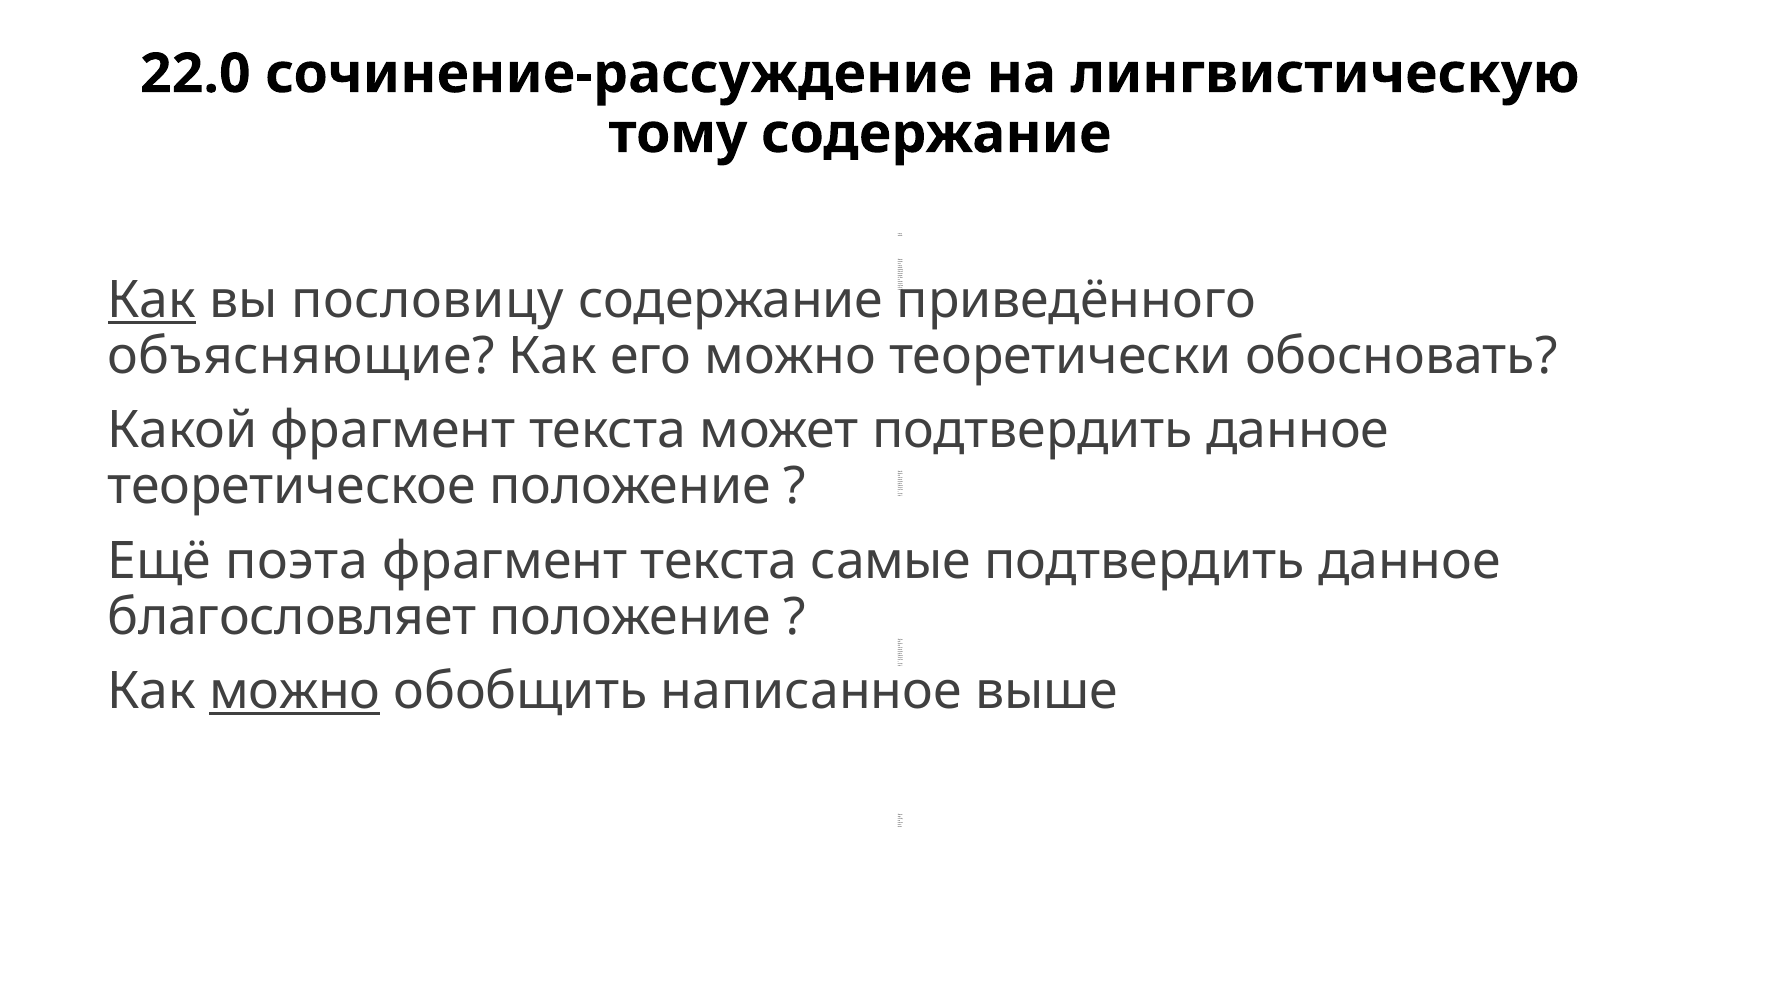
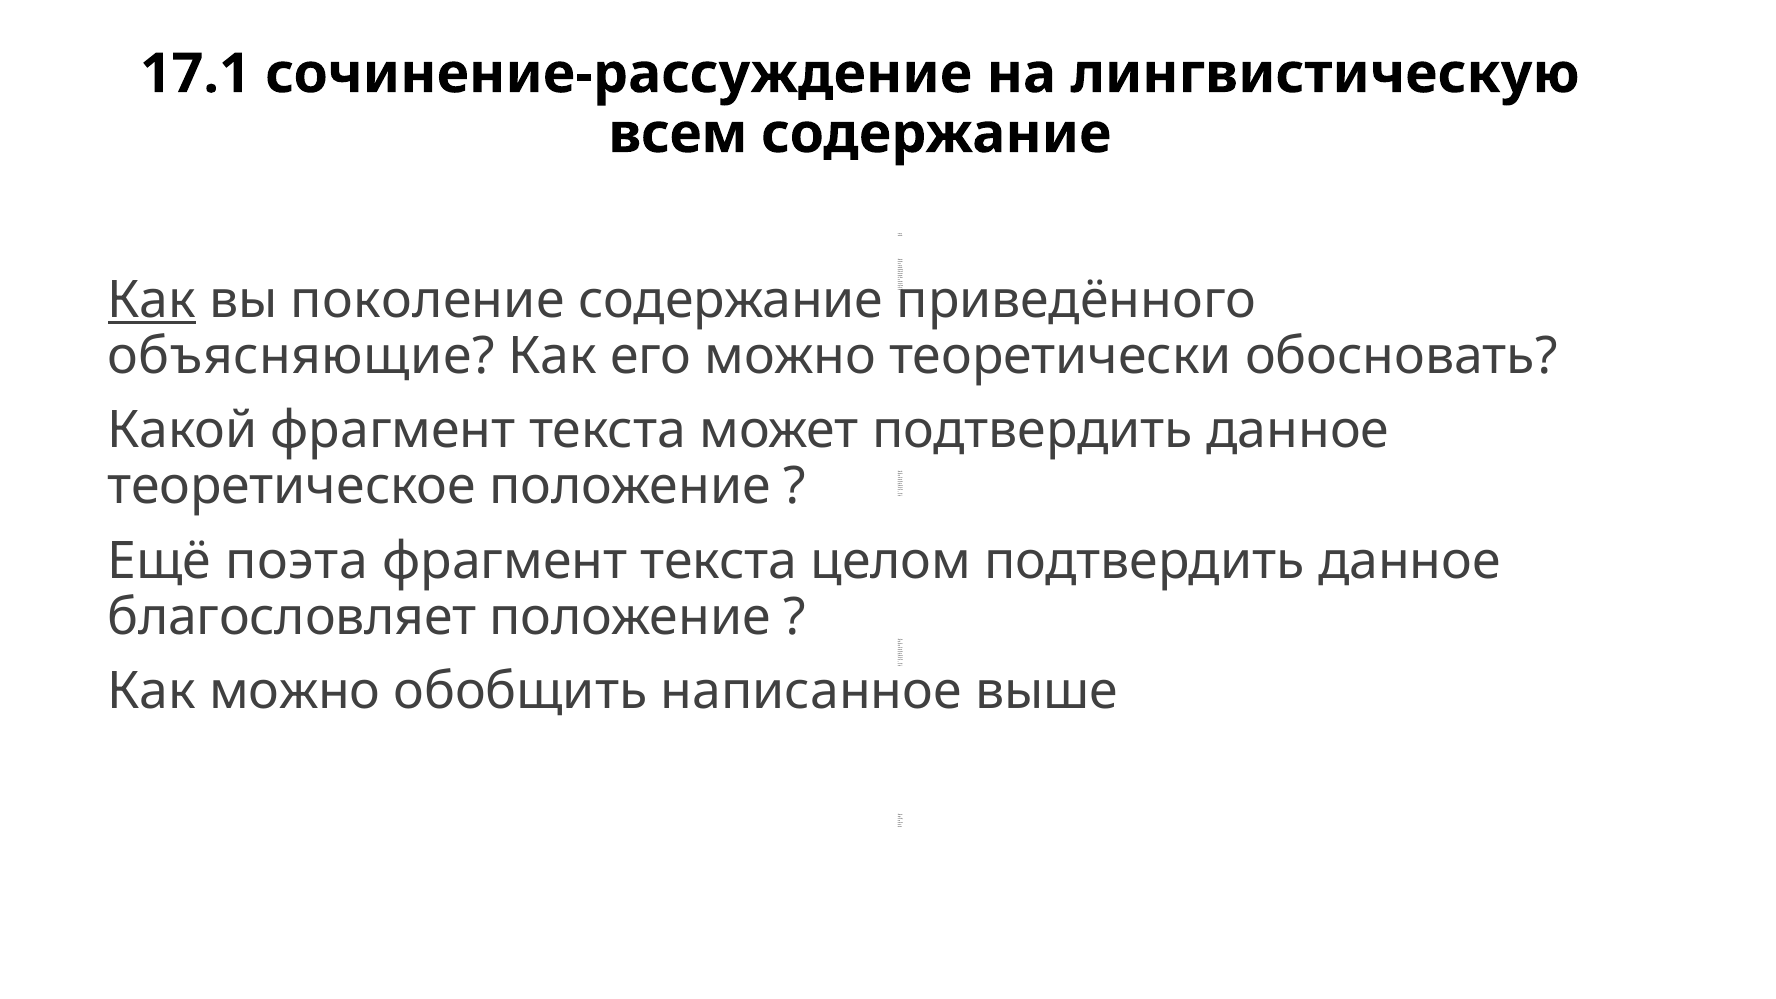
22.0: 22.0 -> 17.1
тому: тому -> всем
пословицу: пословицу -> поколение
самые: самые -> целом
можно at (295, 692) underline: present -> none
